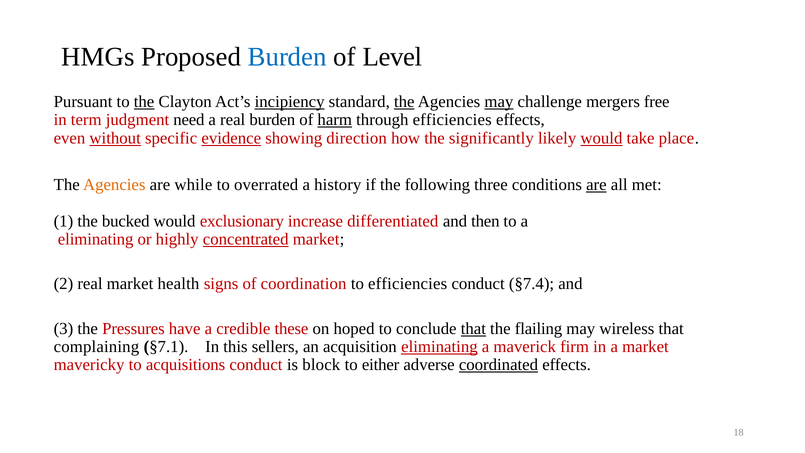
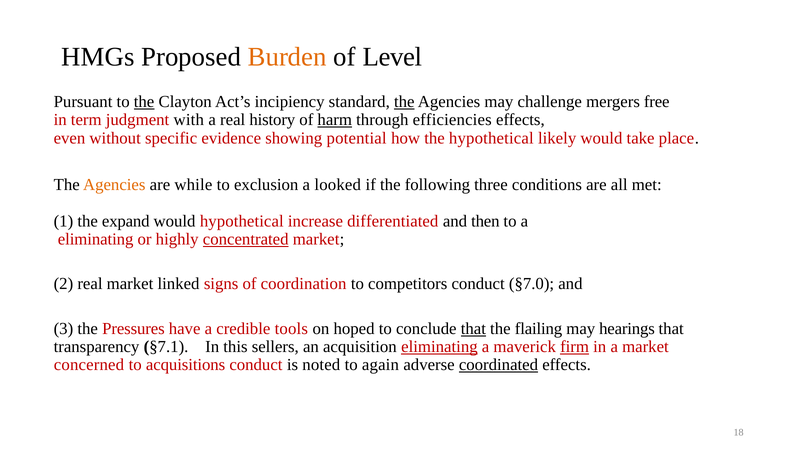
Burden at (287, 57) colour: blue -> orange
incipiency underline: present -> none
may at (499, 102) underline: present -> none
need: need -> with
real burden: burden -> history
without underline: present -> none
evidence underline: present -> none
direction: direction -> potential
the significantly: significantly -> hypothetical
would at (601, 138) underline: present -> none
overrated: overrated -> exclusion
history: history -> looked
are at (596, 185) underline: present -> none
bucked: bucked -> expand
would exclusionary: exclusionary -> hypothetical
health: health -> linked
to efficiencies: efficiencies -> competitors
§7.4: §7.4 -> §7.0
these: these -> tools
wireless: wireless -> hearings
complaining: complaining -> transparency
firm underline: none -> present
mavericky: mavericky -> concerned
block: block -> noted
either: either -> again
